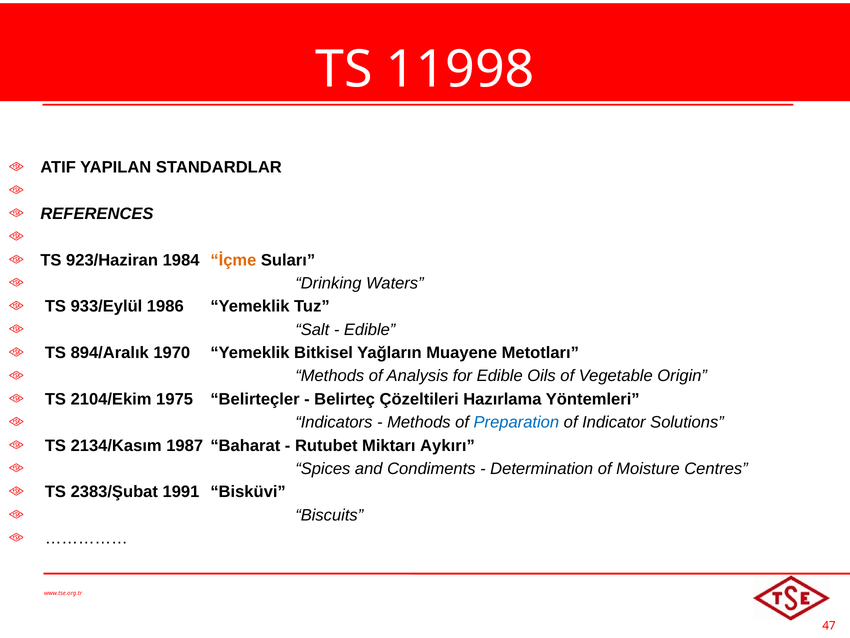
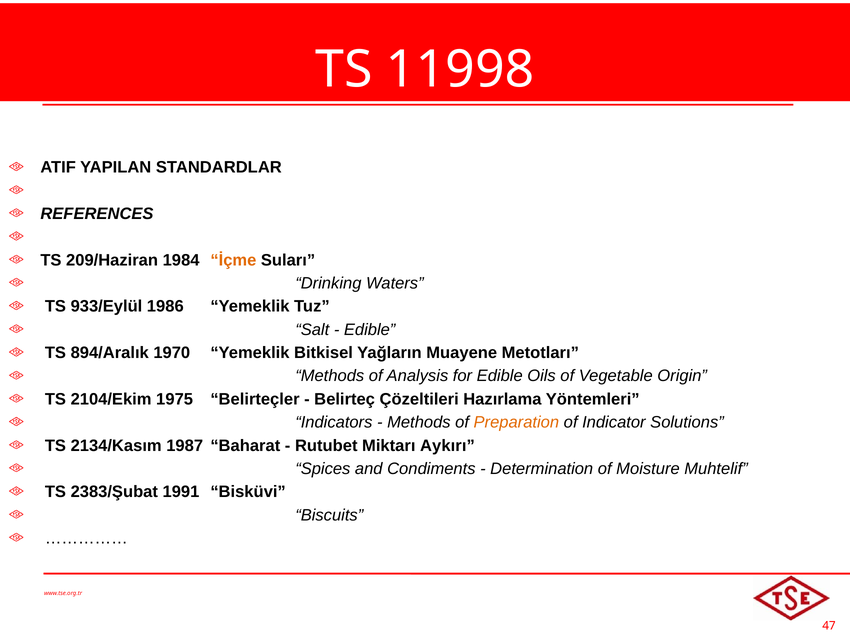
923/Haziran: 923/Haziran -> 209/Haziran
Preparation colour: blue -> orange
Centres: Centres -> Muhtelif
